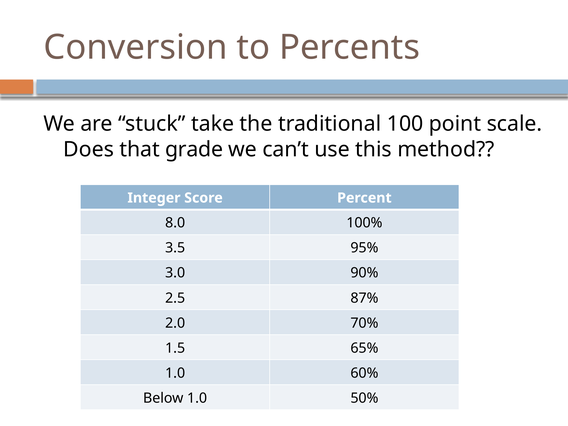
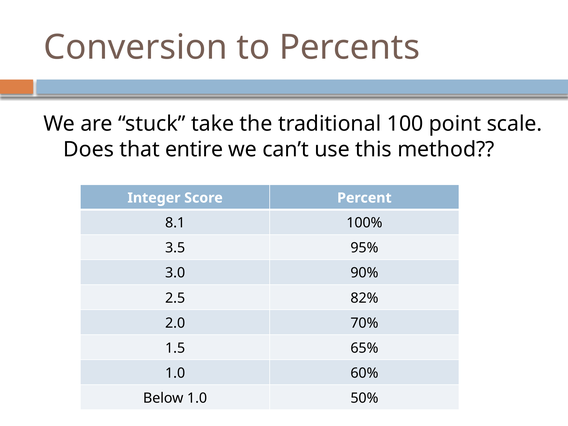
grade: grade -> entire
8.0: 8.0 -> 8.1
87%: 87% -> 82%
